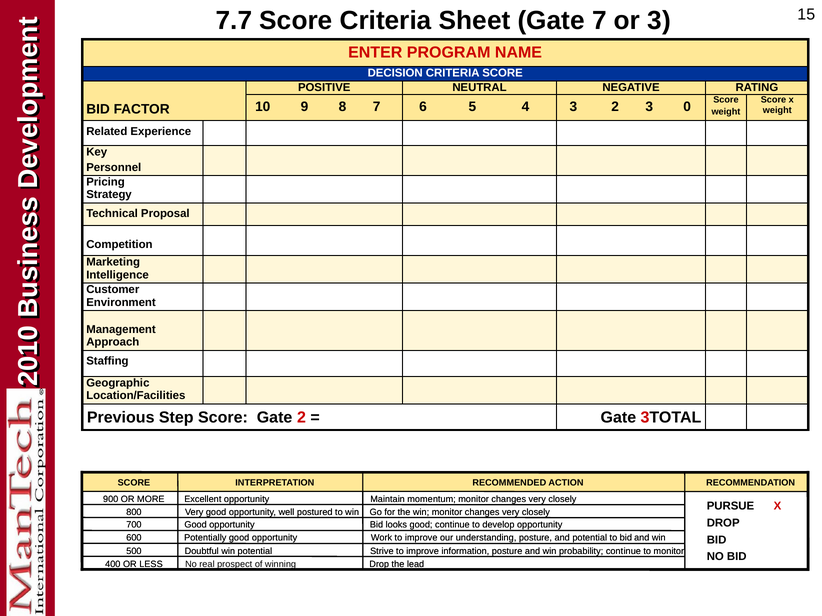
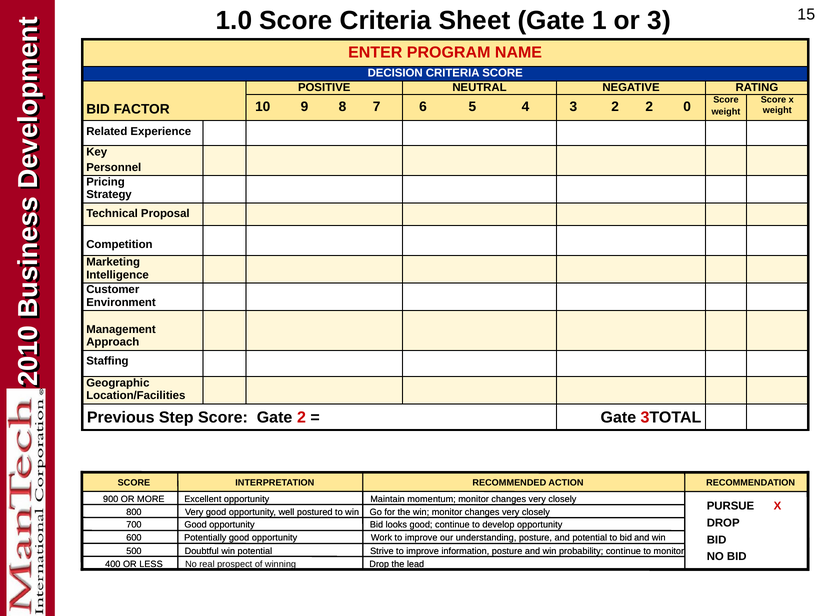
7.7: 7.7 -> 1.0
Gate 7: 7 -> 1
2 3: 3 -> 2
